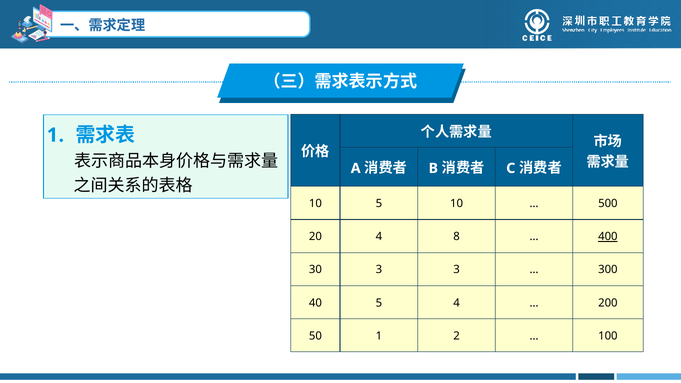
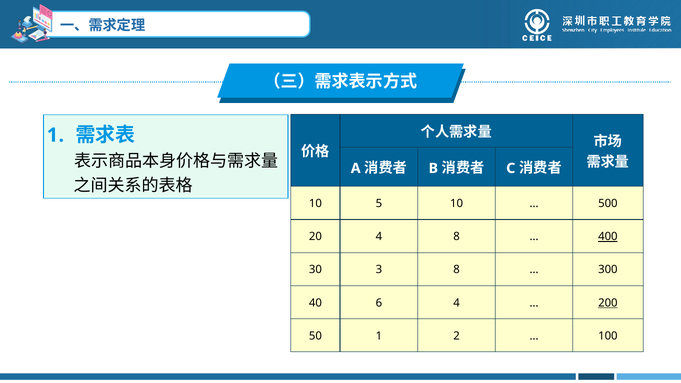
3 3: 3 -> 8
40 5: 5 -> 6
200 underline: none -> present
